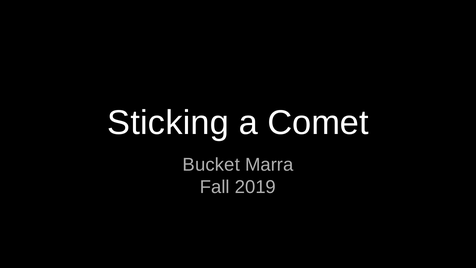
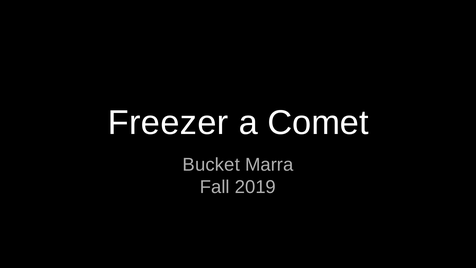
Sticking: Sticking -> Freezer
